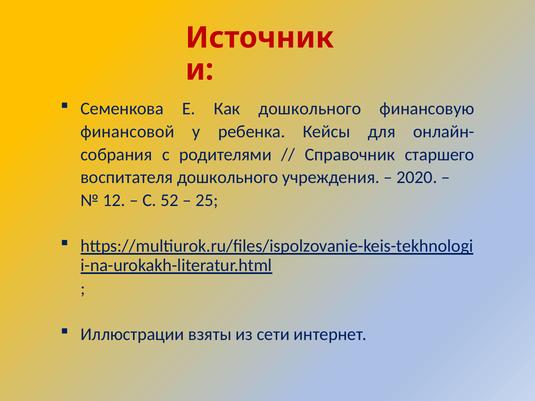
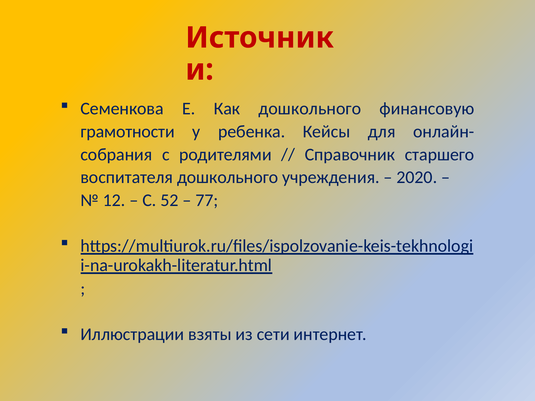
финансовой: финансовой -> грамотности
25: 25 -> 77
